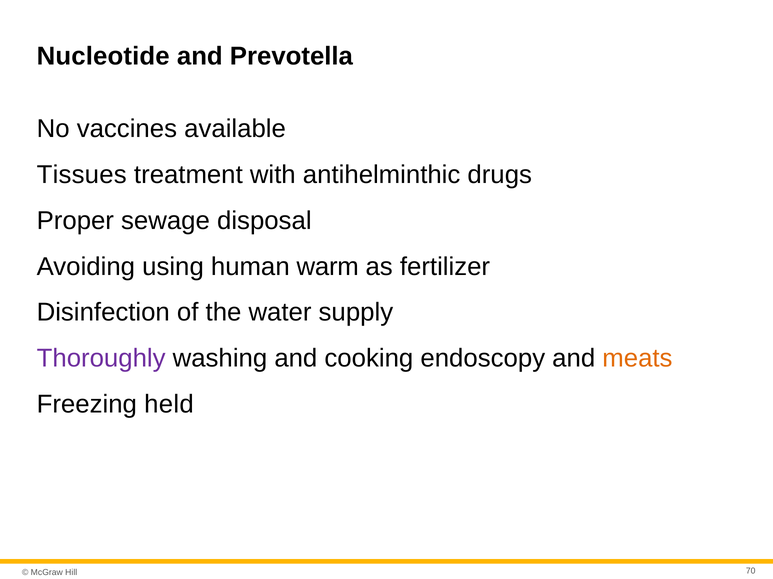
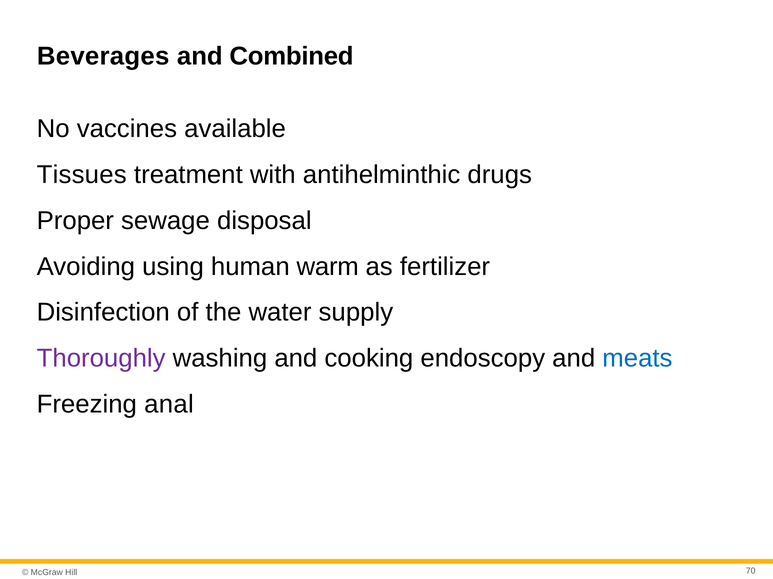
Nucleotide: Nucleotide -> Beverages
Prevotella: Prevotella -> Combined
meats colour: orange -> blue
held: held -> anal
